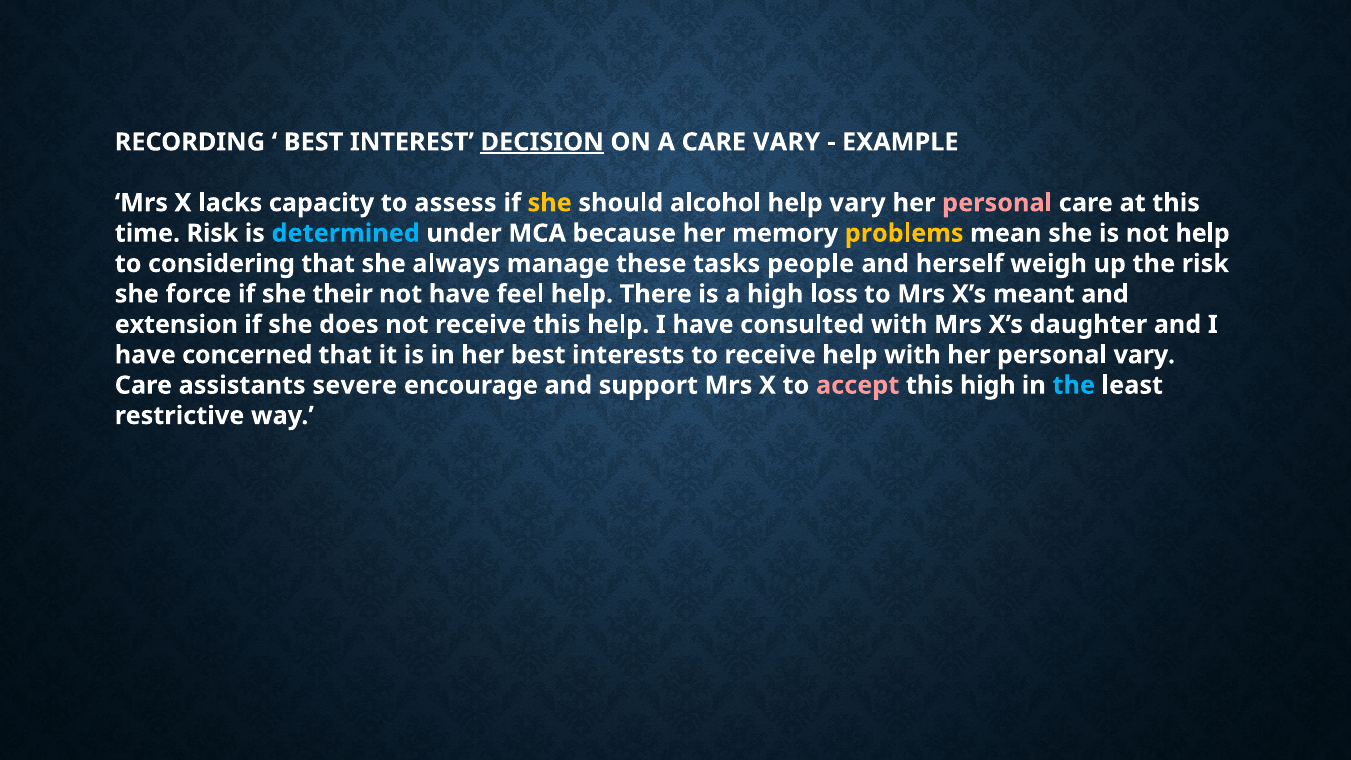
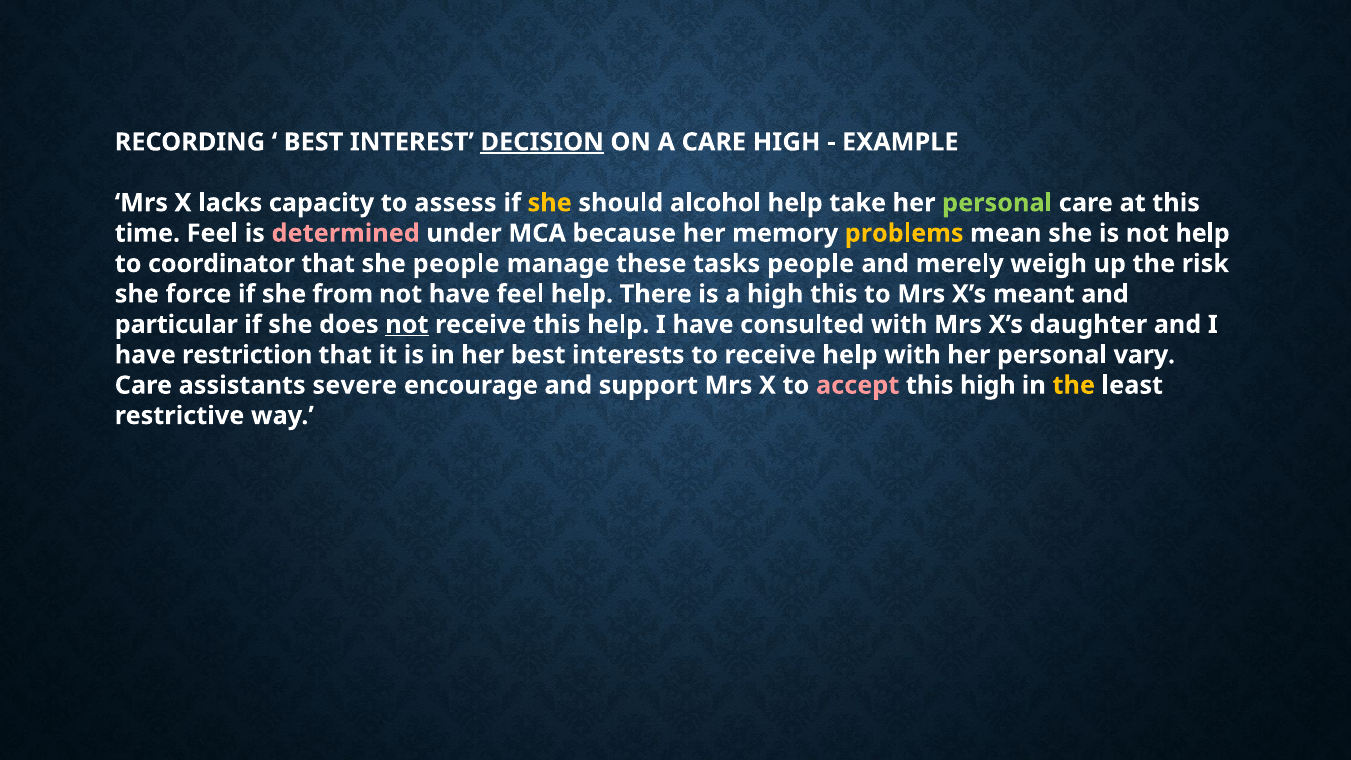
CARE VARY: VARY -> HIGH
help vary: vary -> take
personal at (997, 203) colour: pink -> light green
time Risk: Risk -> Feel
determined colour: light blue -> pink
considering: considering -> coordinator
she always: always -> people
herself: herself -> merely
their: their -> from
high loss: loss -> this
extension: extension -> particular
not at (407, 324) underline: none -> present
concerned: concerned -> restriction
the at (1074, 385) colour: light blue -> yellow
